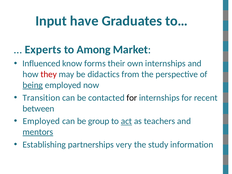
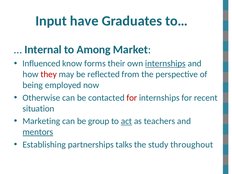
Experts: Experts -> Internal
internships at (165, 64) underline: none -> present
didactics: didactics -> reflected
being underline: present -> none
Transition: Transition -> Otherwise
for at (132, 98) colour: black -> red
between: between -> situation
Employed at (41, 121): Employed -> Marketing
very: very -> talks
information: information -> throughout
